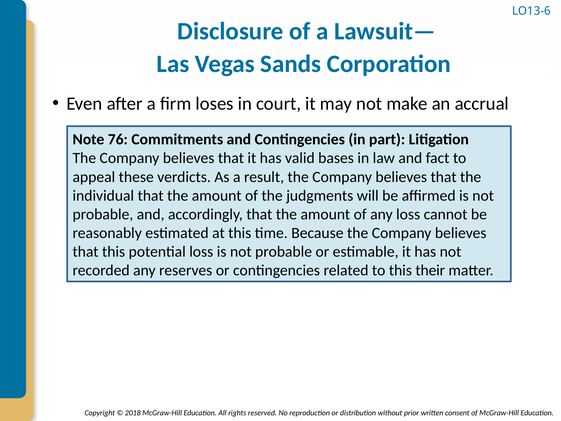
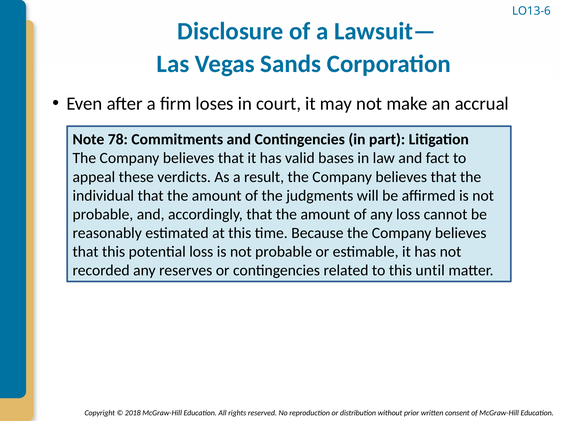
76: 76 -> 78
their: their -> until
